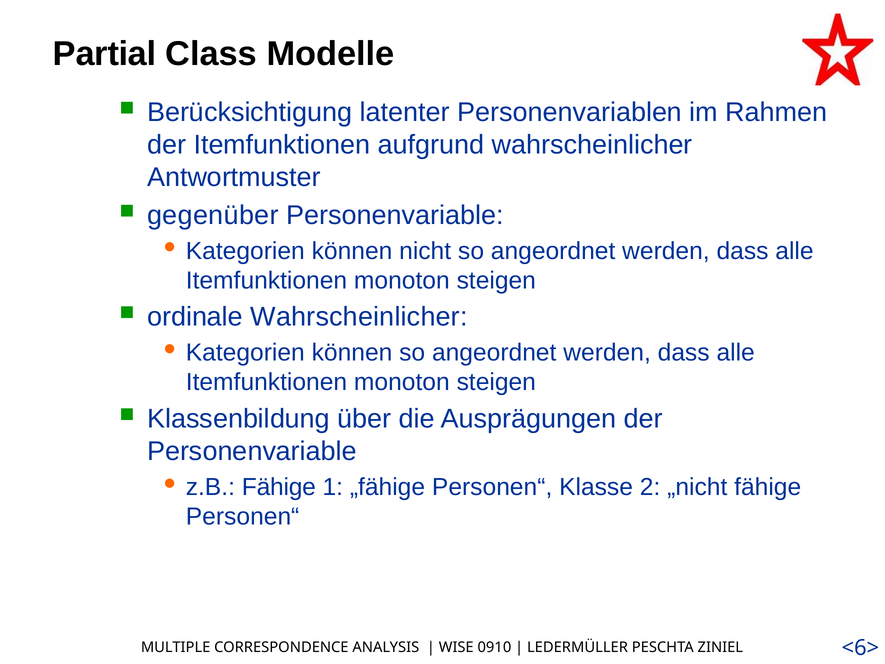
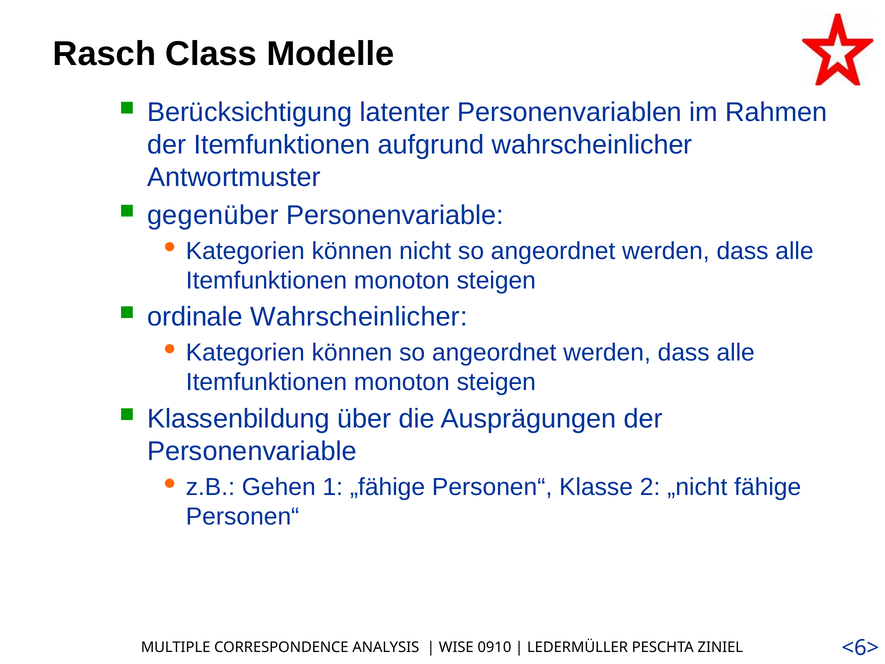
Partial: Partial -> Rasch
z.B Fähige: Fähige -> Gehen
